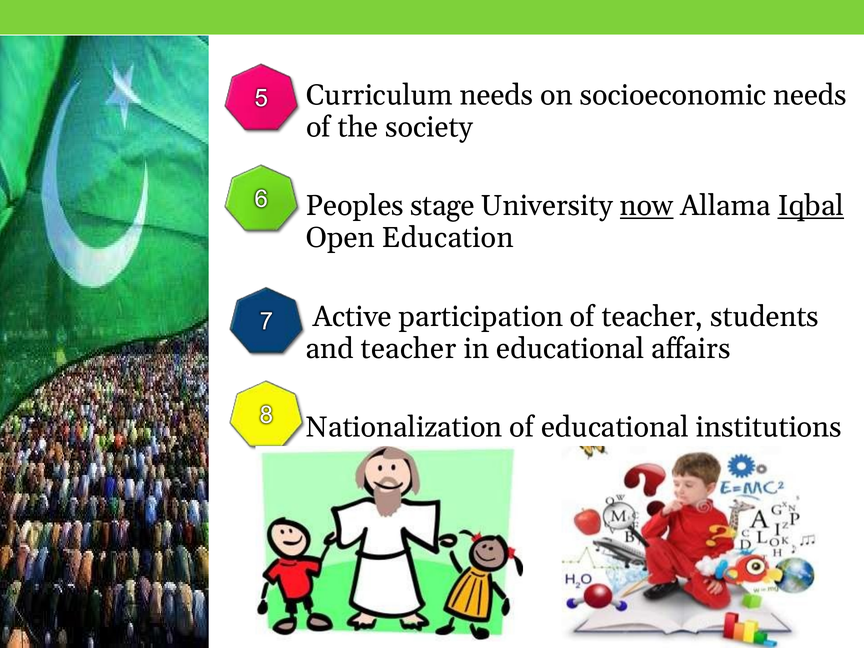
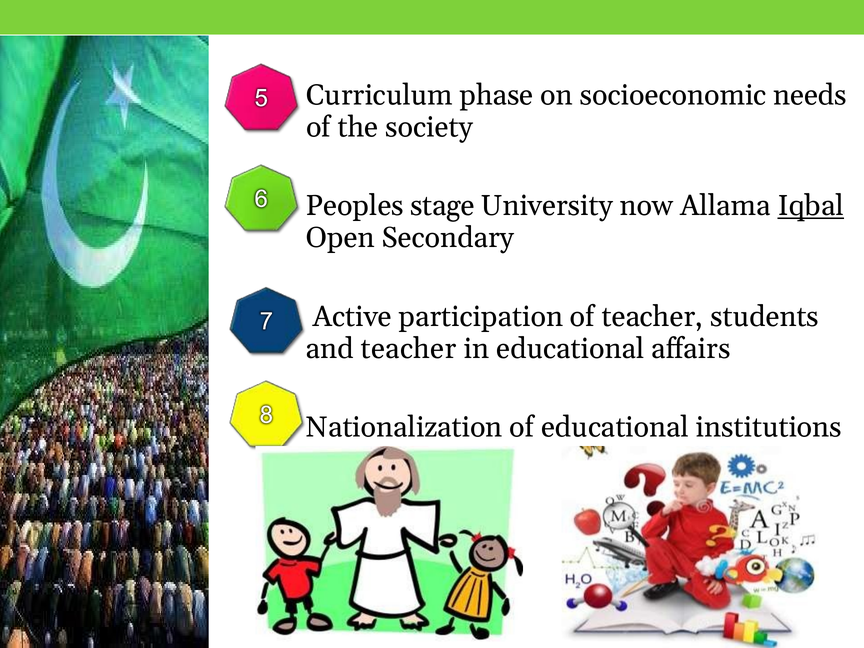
Curriculum needs: needs -> phase
now underline: present -> none
Education: Education -> Secondary
